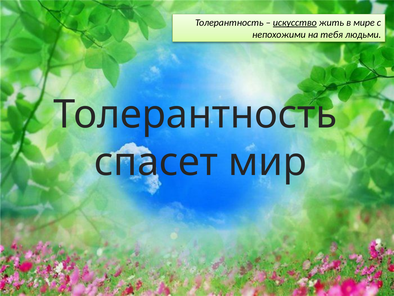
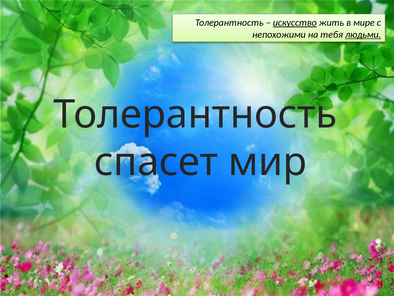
людьми underline: none -> present
